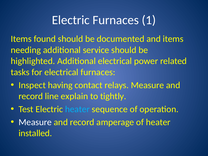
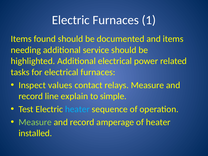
having: having -> values
tightly: tightly -> simple
Measure at (35, 122) colour: white -> light green
